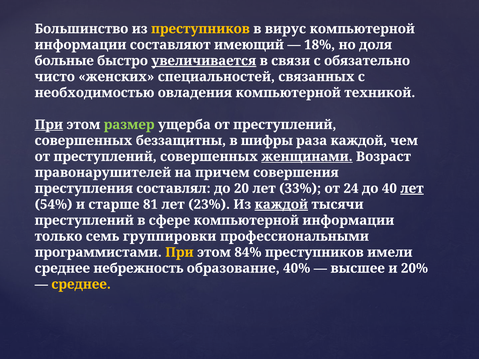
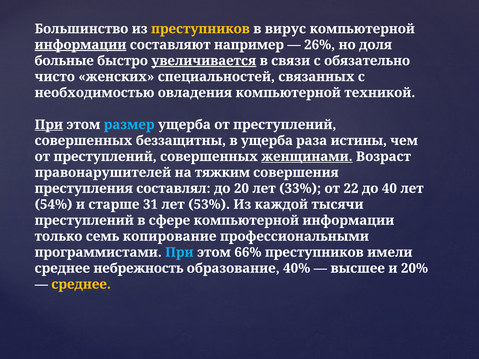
информации at (81, 45) underline: none -> present
имеющий: имеющий -> например
18%: 18% -> 26%
размер colour: light green -> light blue
в шифры: шифры -> ущерба
раза каждой: каждой -> истины
причем: причем -> тяжким
24: 24 -> 22
лет at (412, 189) underline: present -> none
81: 81 -> 31
23%: 23% -> 53%
каждой at (281, 205) underline: present -> none
группировки: группировки -> копирование
При at (179, 252) colour: yellow -> light blue
84%: 84% -> 66%
